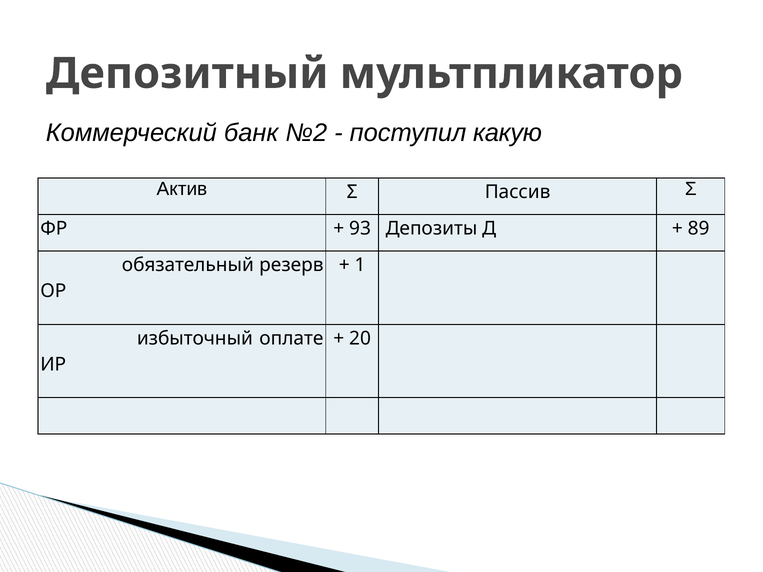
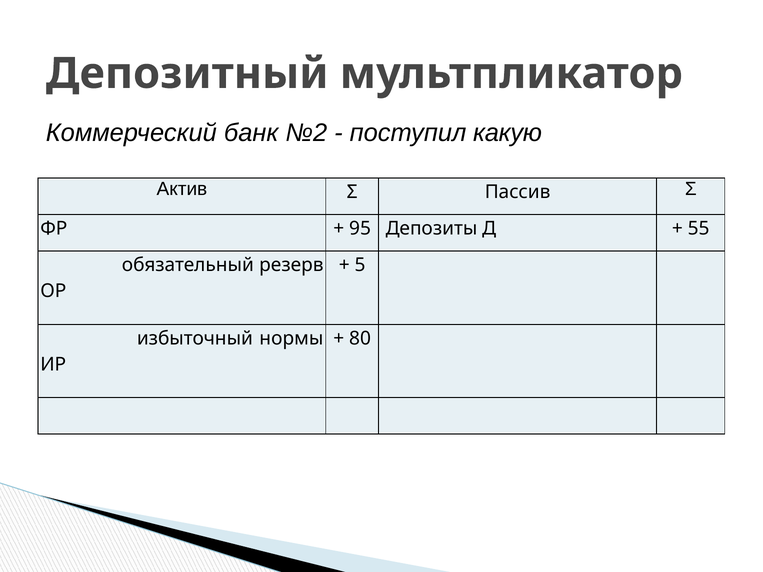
93: 93 -> 95
89: 89 -> 55
1: 1 -> 5
оплате: оплате -> нормы
20: 20 -> 80
